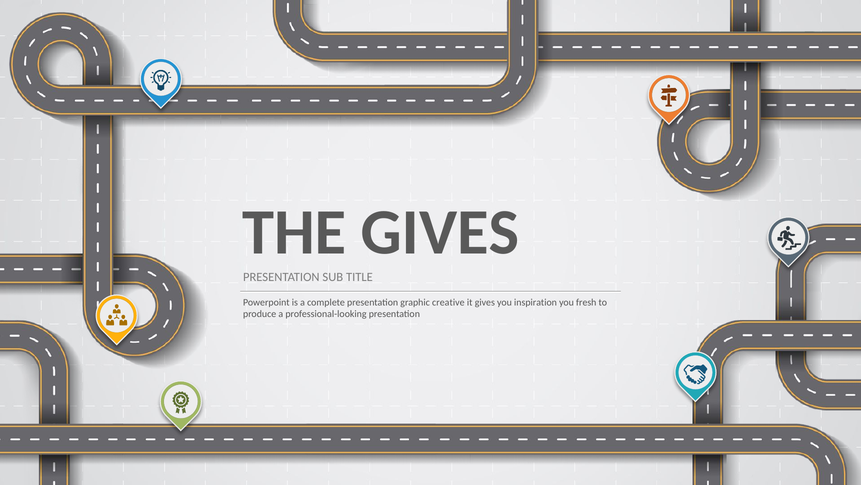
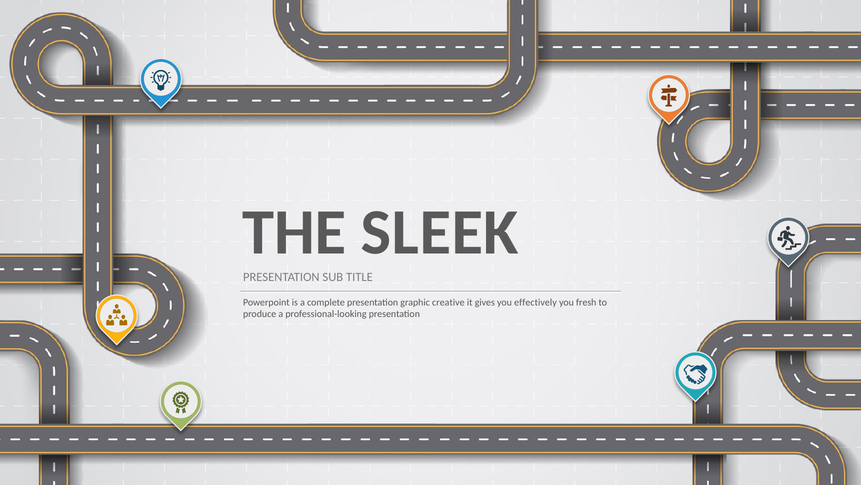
THE GIVES: GIVES -> SLEEK
inspiration: inspiration -> effectively
